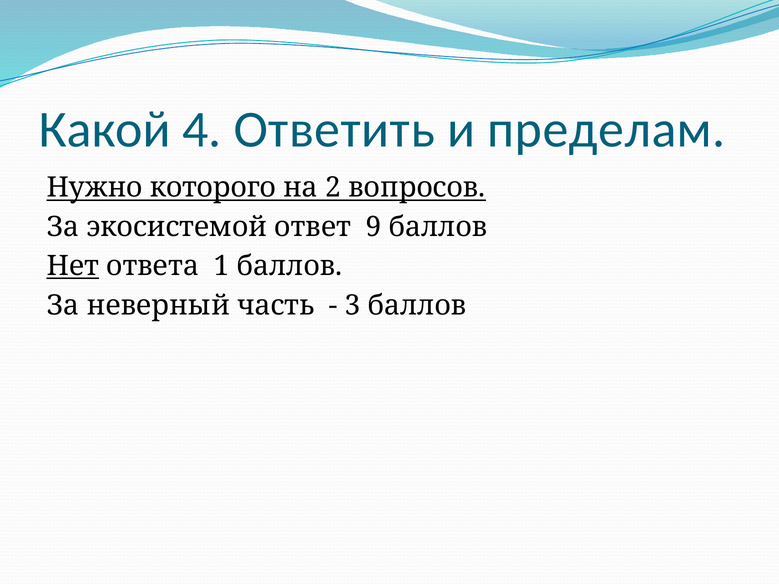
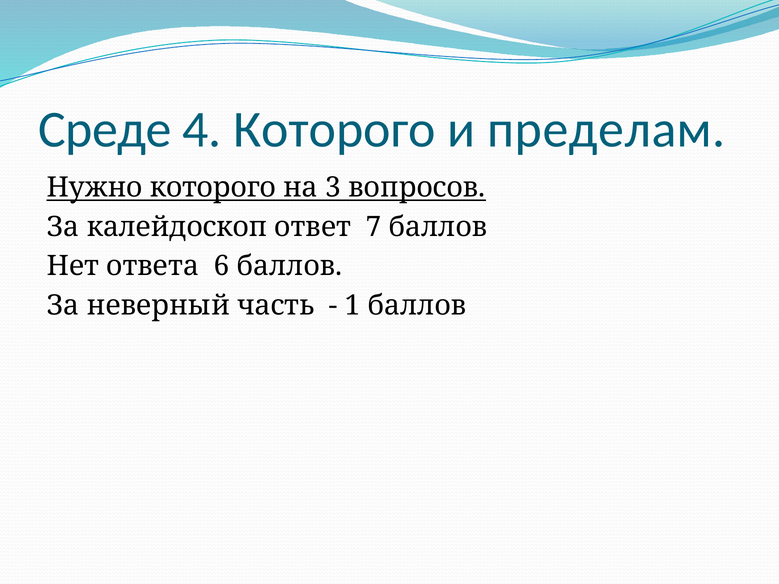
Какой: Какой -> Среде
4 Ответить: Ответить -> Которого
2: 2 -> 3
экосистемой: экосистемой -> калейдоскоп
9: 9 -> 7
Нет underline: present -> none
1: 1 -> 6
3: 3 -> 1
